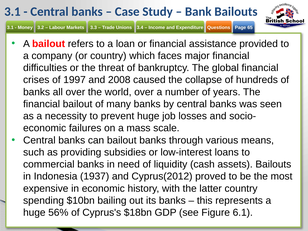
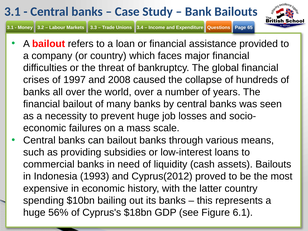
1937: 1937 -> 1993
